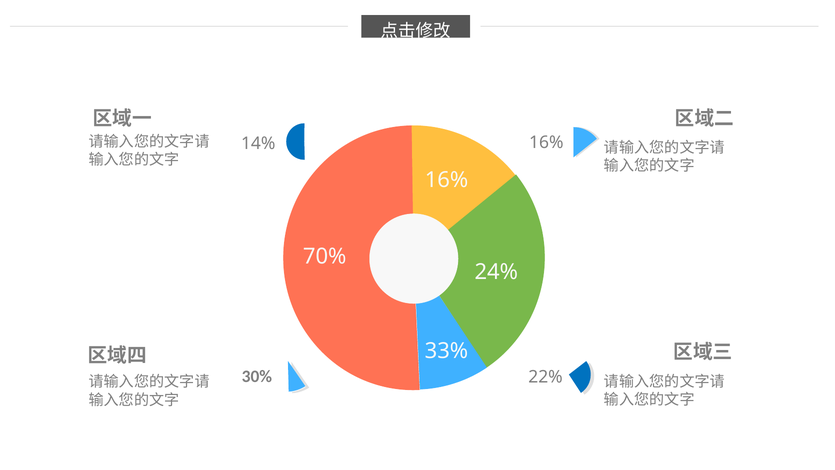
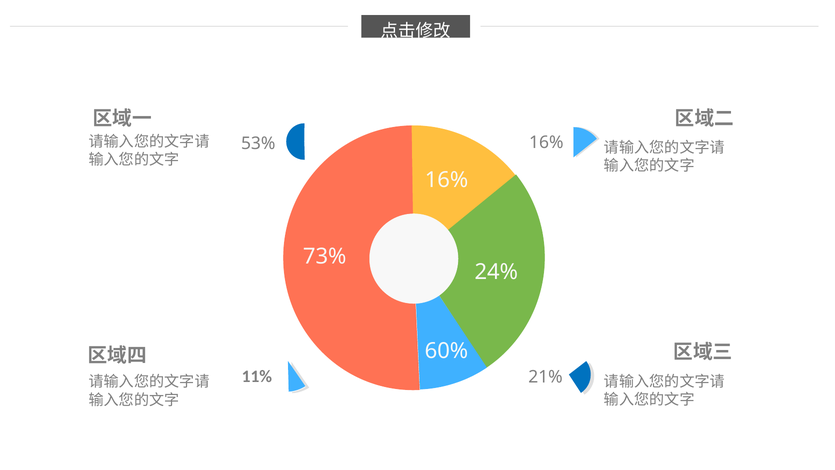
14%: 14% -> 53%
70%: 70% -> 73%
33%: 33% -> 60%
30%: 30% -> 11%
22%: 22% -> 21%
